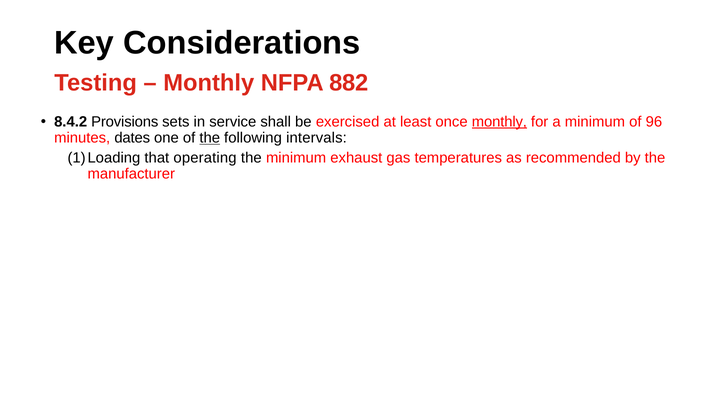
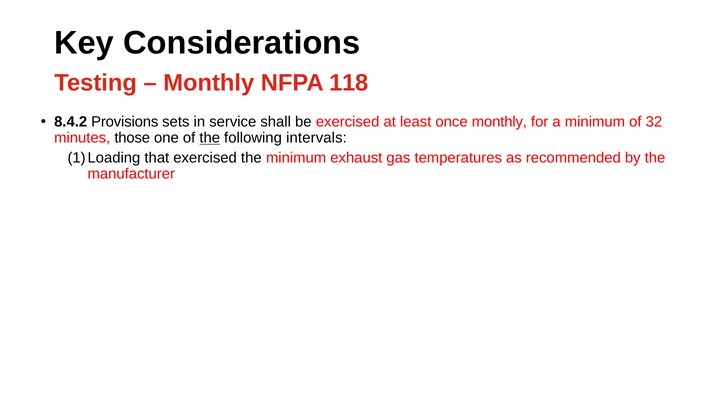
882: 882 -> 118
monthly at (499, 122) underline: present -> none
96: 96 -> 32
dates: dates -> those
that operating: operating -> exercised
